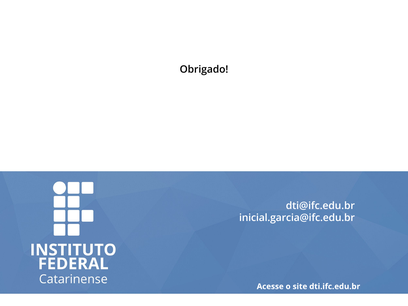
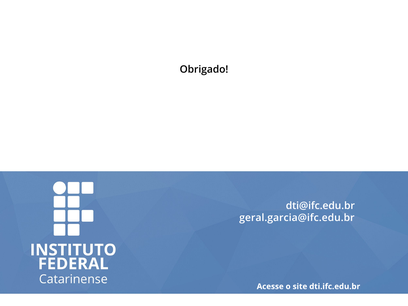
inicial.garcia@ifc.edu.br: inicial.garcia@ifc.edu.br -> geral.garcia@ifc.edu.br
